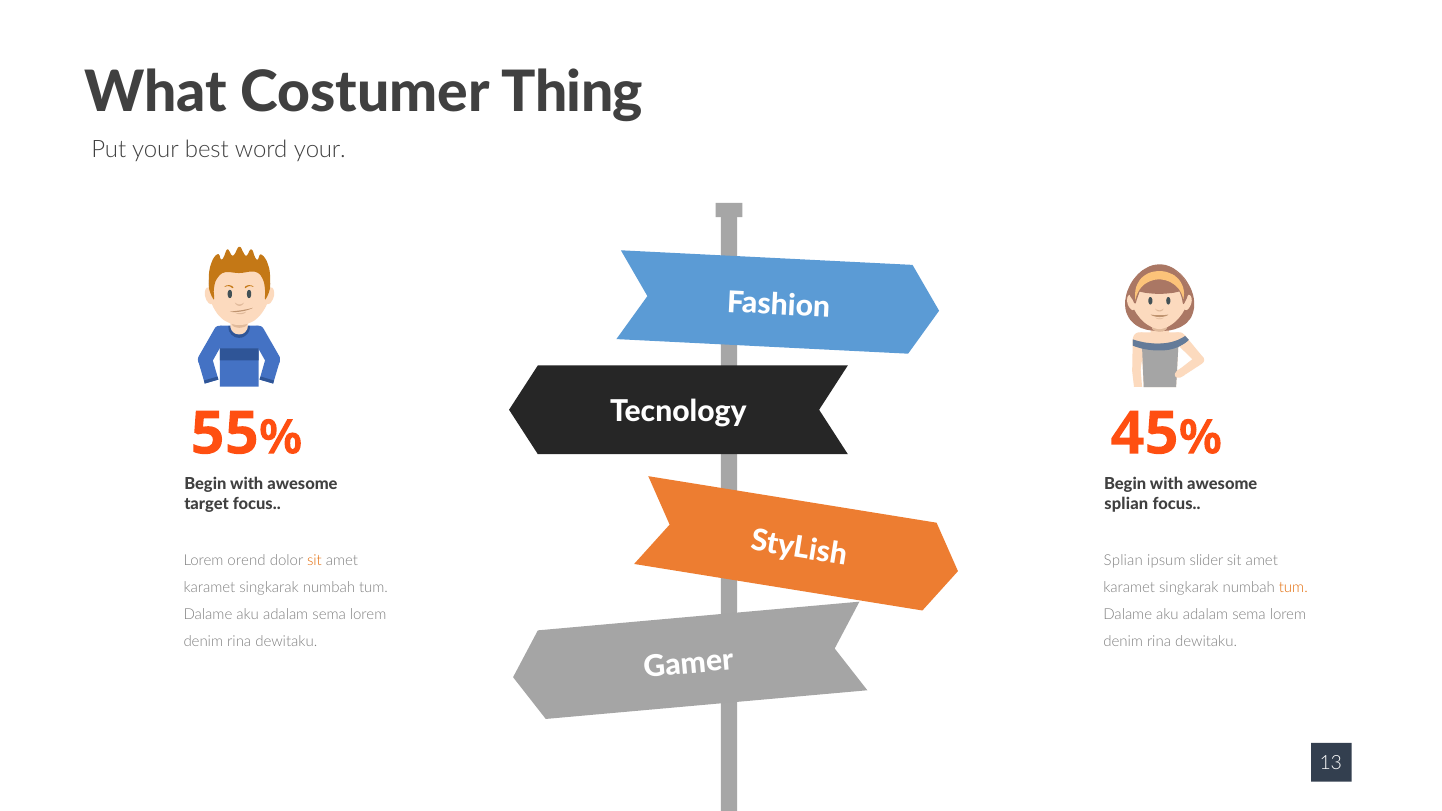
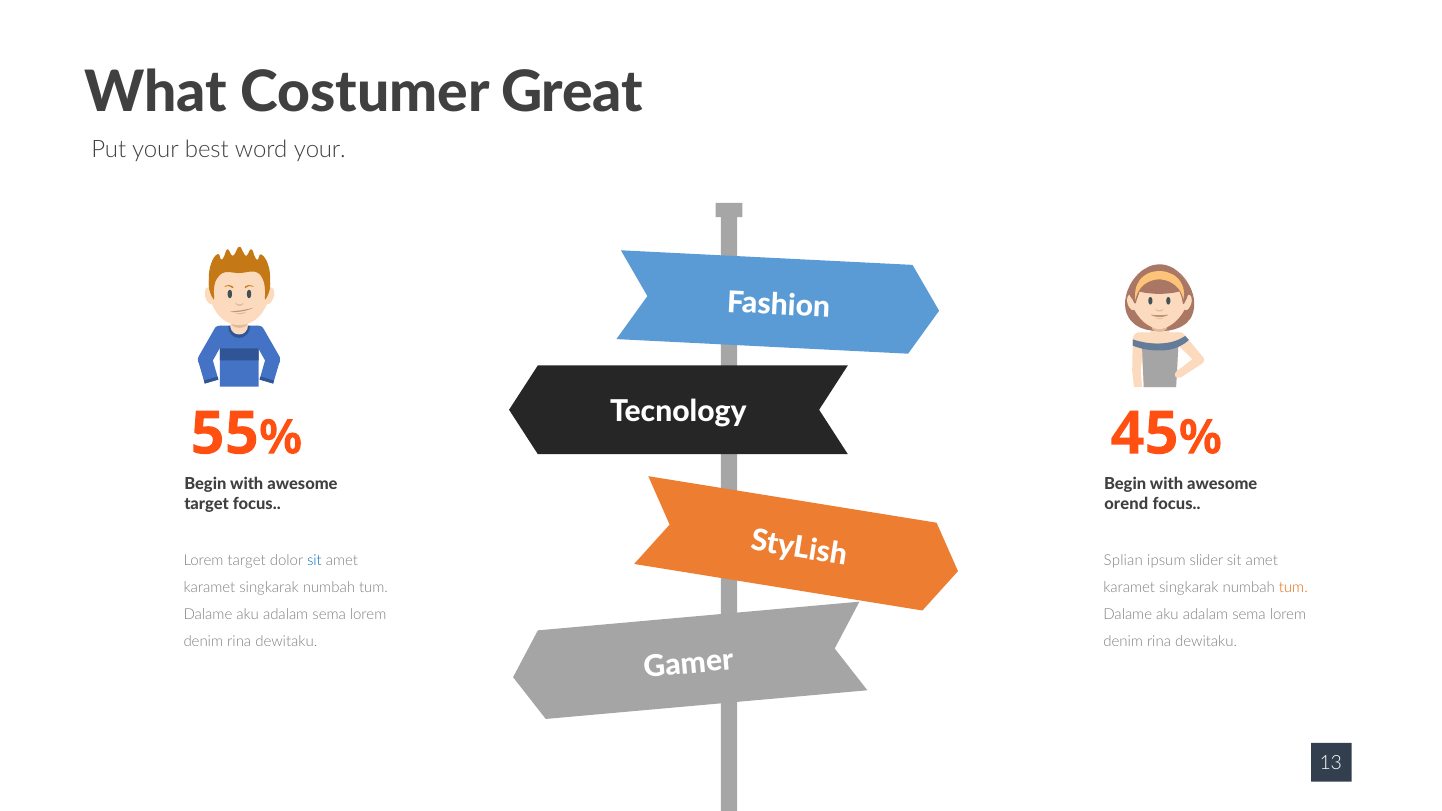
Thing: Thing -> Great
splian at (1126, 504): splian -> orend
Lorem orend: orend -> target
sit at (314, 561) colour: orange -> blue
